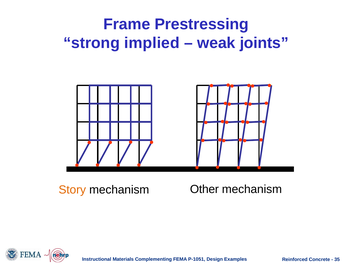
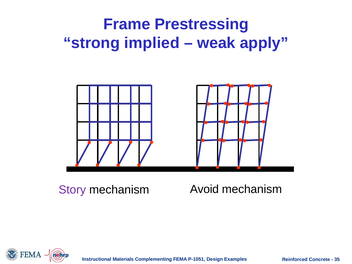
joints: joints -> apply
Story colour: orange -> purple
Other: Other -> Avoid
